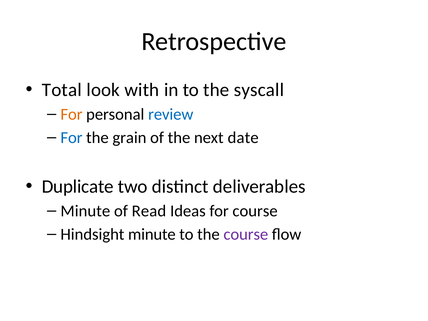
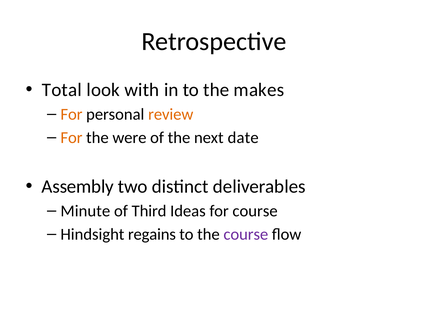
syscall: syscall -> makes
review colour: blue -> orange
For at (71, 138) colour: blue -> orange
grain: grain -> were
Duplicate: Duplicate -> Assembly
Read: Read -> Third
Hindsight minute: minute -> regains
